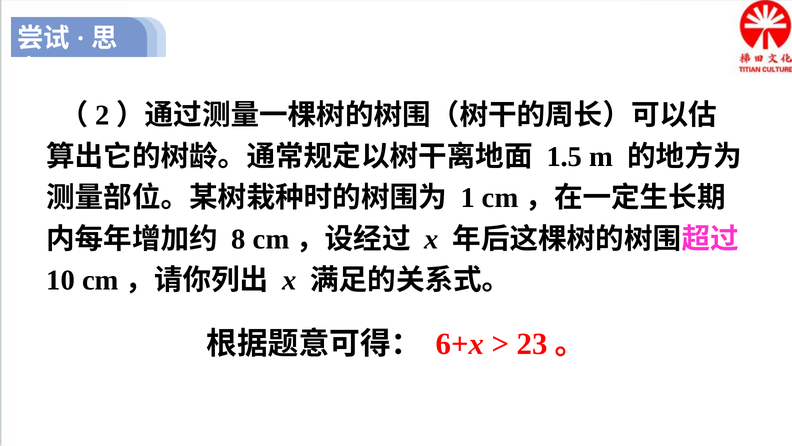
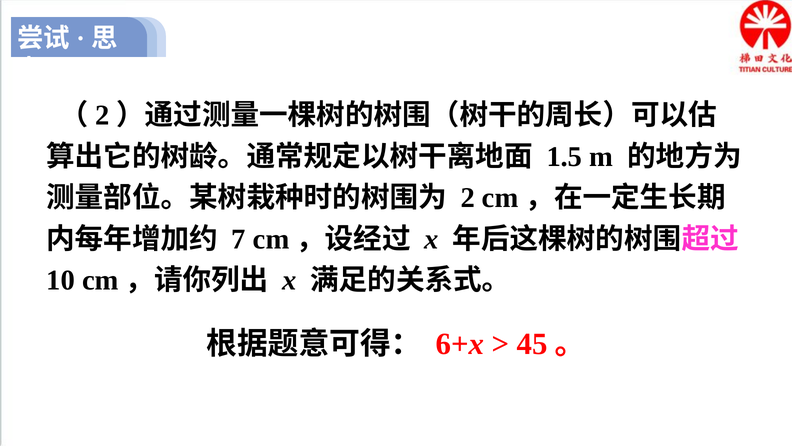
1: 1 -> 2
8: 8 -> 7
23: 23 -> 45
